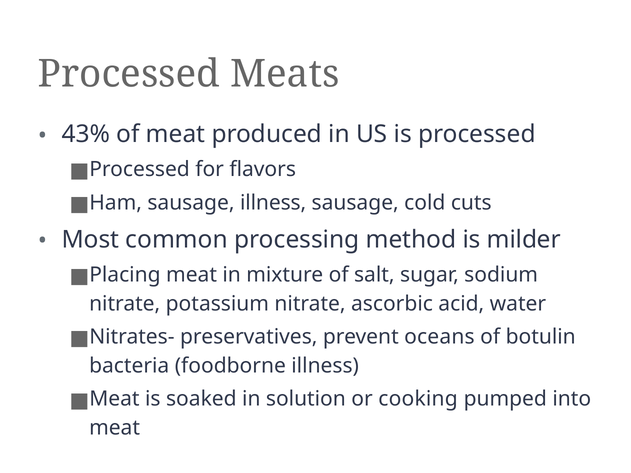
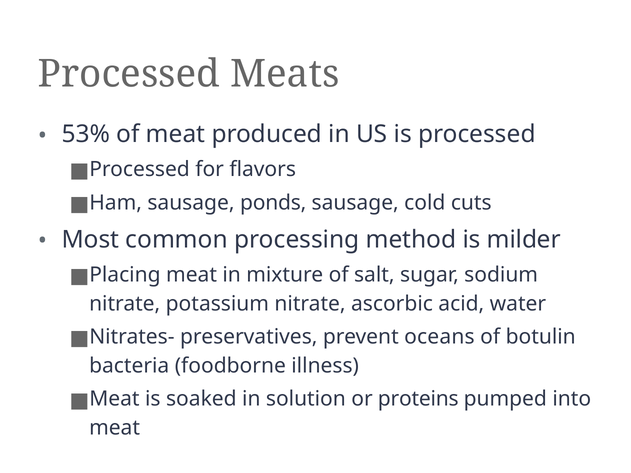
43%: 43% -> 53%
sausage illness: illness -> ponds
cooking: cooking -> proteins
